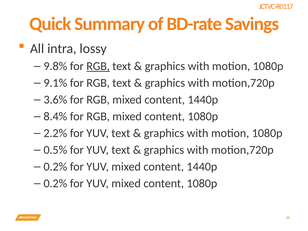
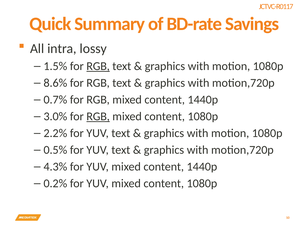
9.8%: 9.8% -> 1.5%
9.1%: 9.1% -> 8.6%
3.6%: 3.6% -> 0.7%
8.4%: 8.4% -> 3.0%
RGB at (98, 117) underline: none -> present
0.2% at (55, 167): 0.2% -> 4.3%
